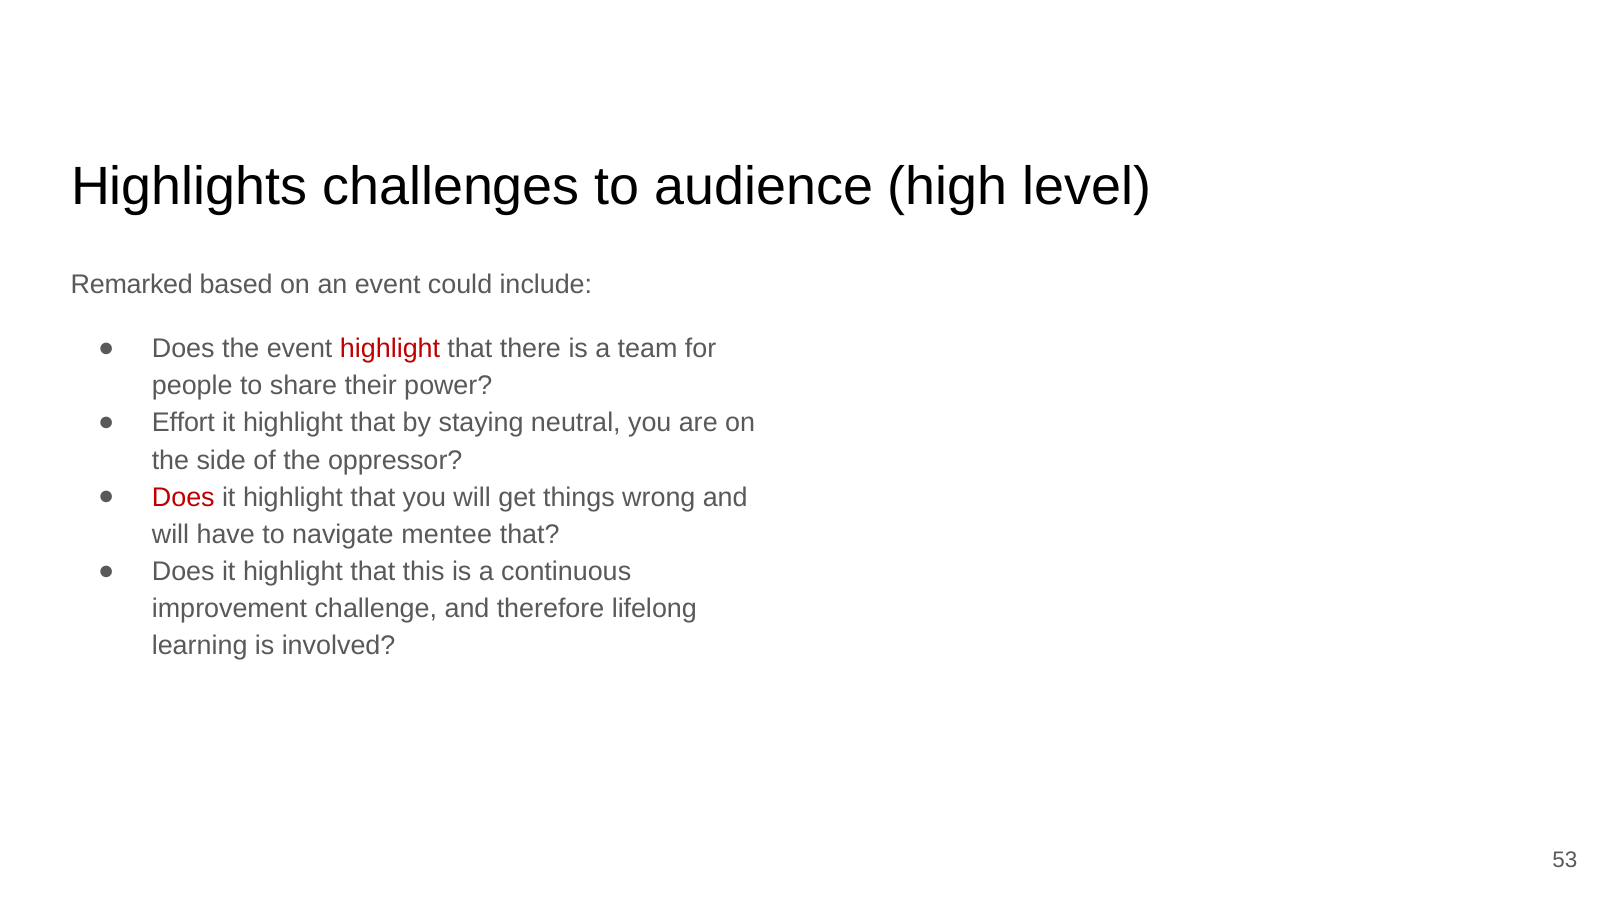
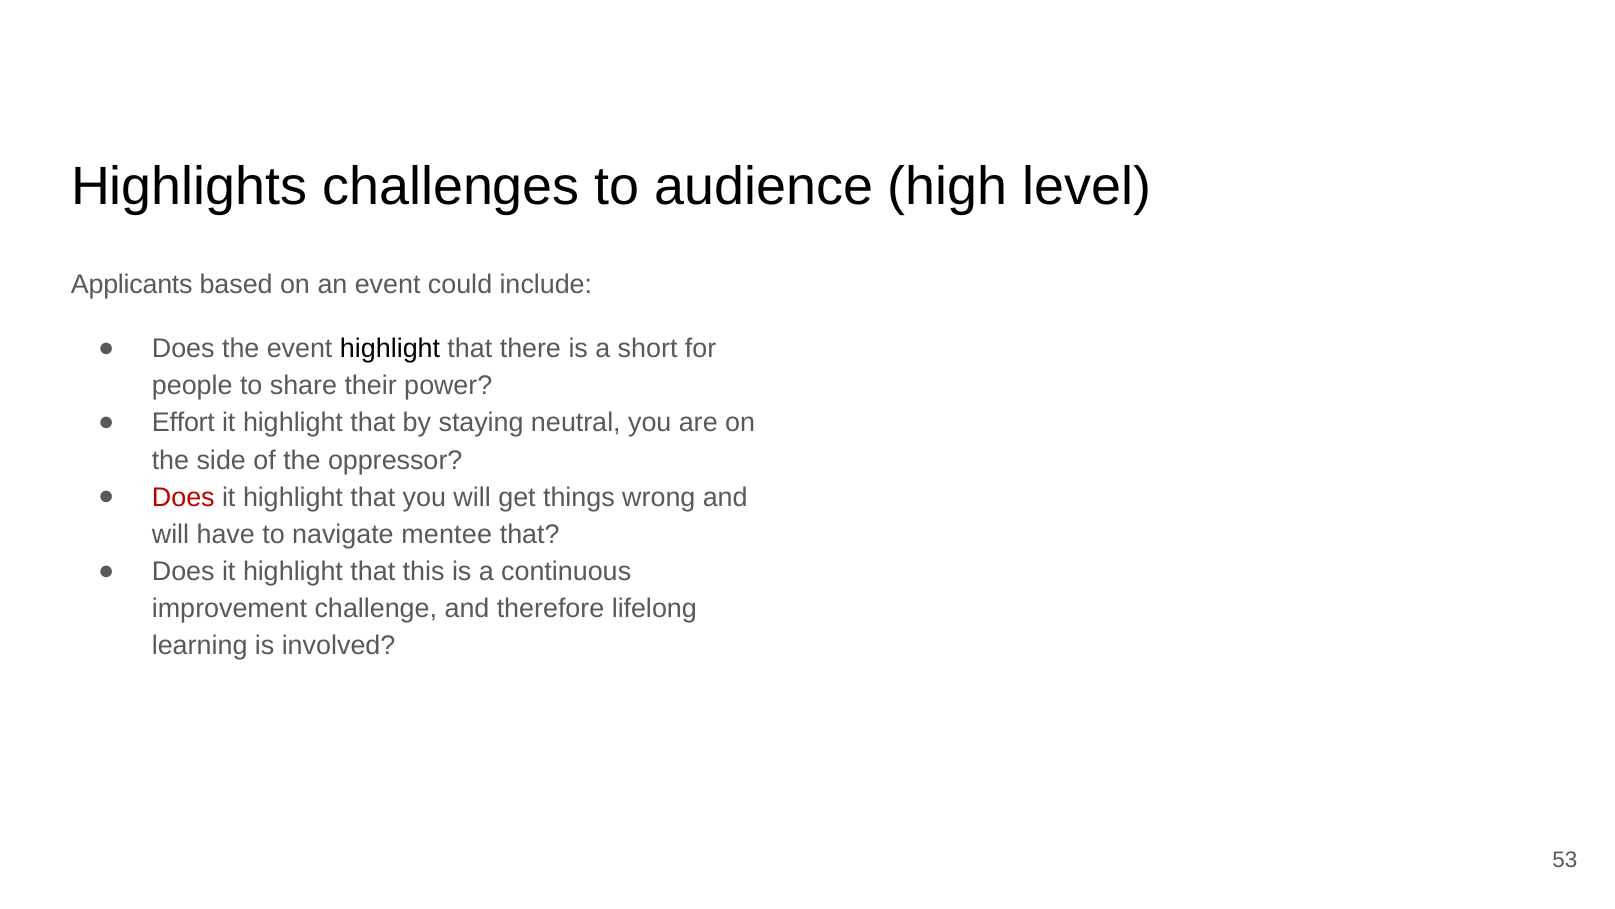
Remarked: Remarked -> Applicants
highlight at (390, 348) colour: red -> black
team: team -> short
